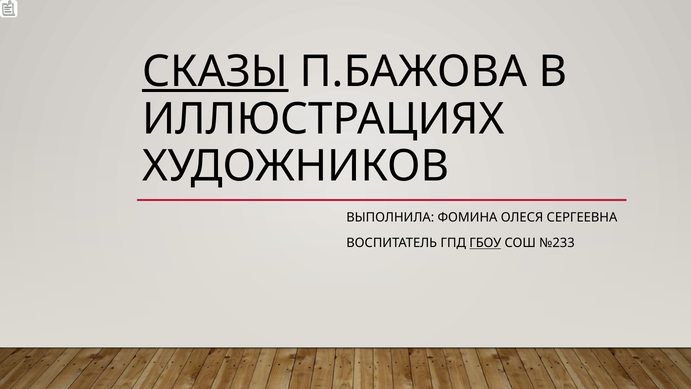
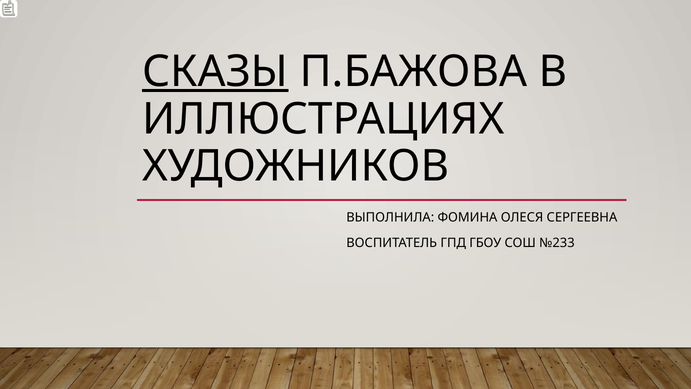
ГБОУ underline: present -> none
